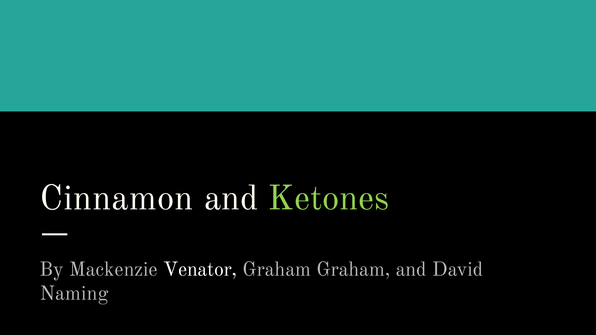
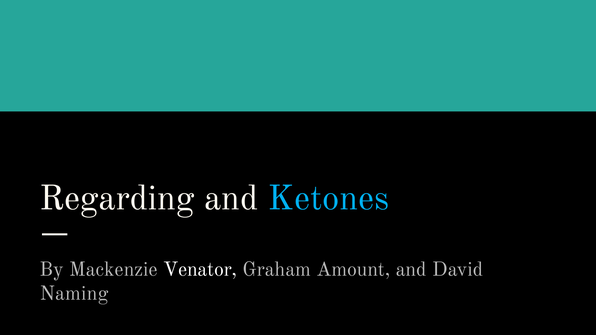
Cinnamon: Cinnamon -> Regarding
Ketones colour: light green -> light blue
Graham Graham: Graham -> Amount
